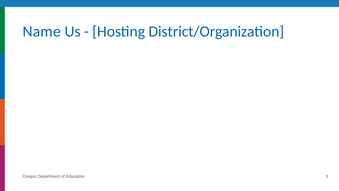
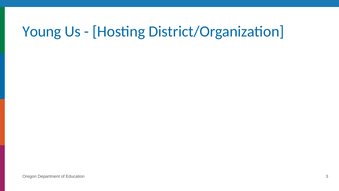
Name: Name -> Young
